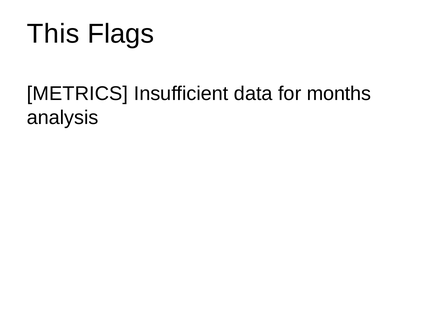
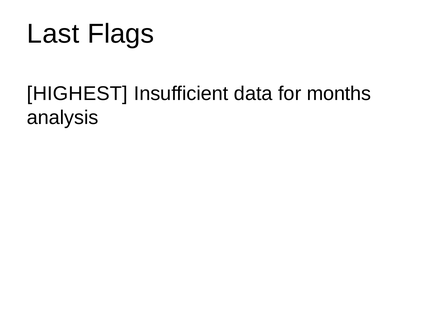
This: This -> Last
METRICS: METRICS -> HIGHEST
